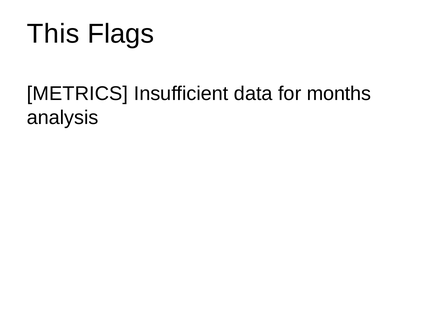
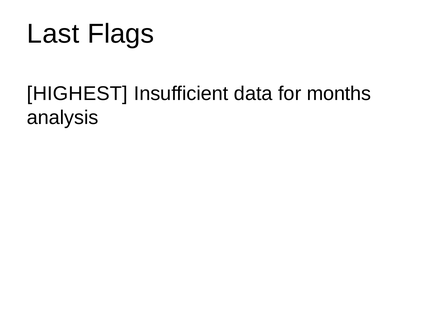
This: This -> Last
METRICS: METRICS -> HIGHEST
